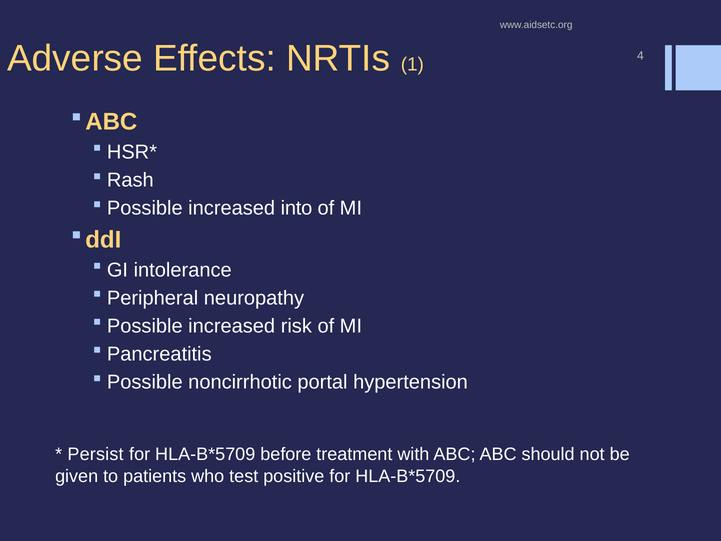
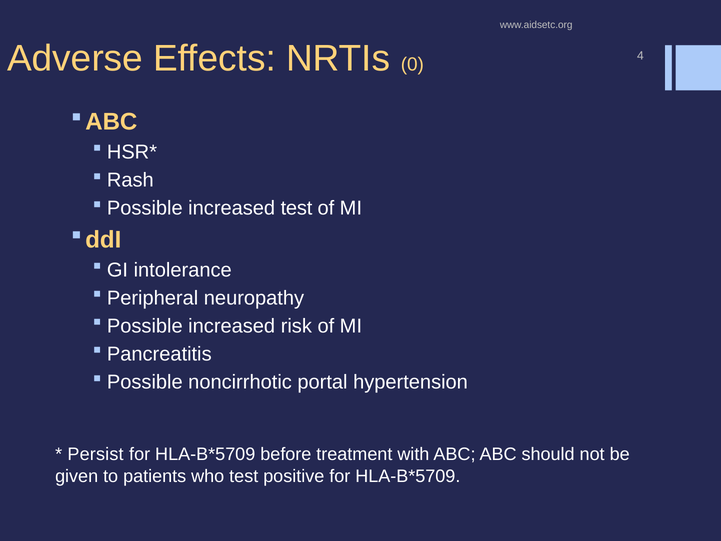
1: 1 -> 0
increased into: into -> test
